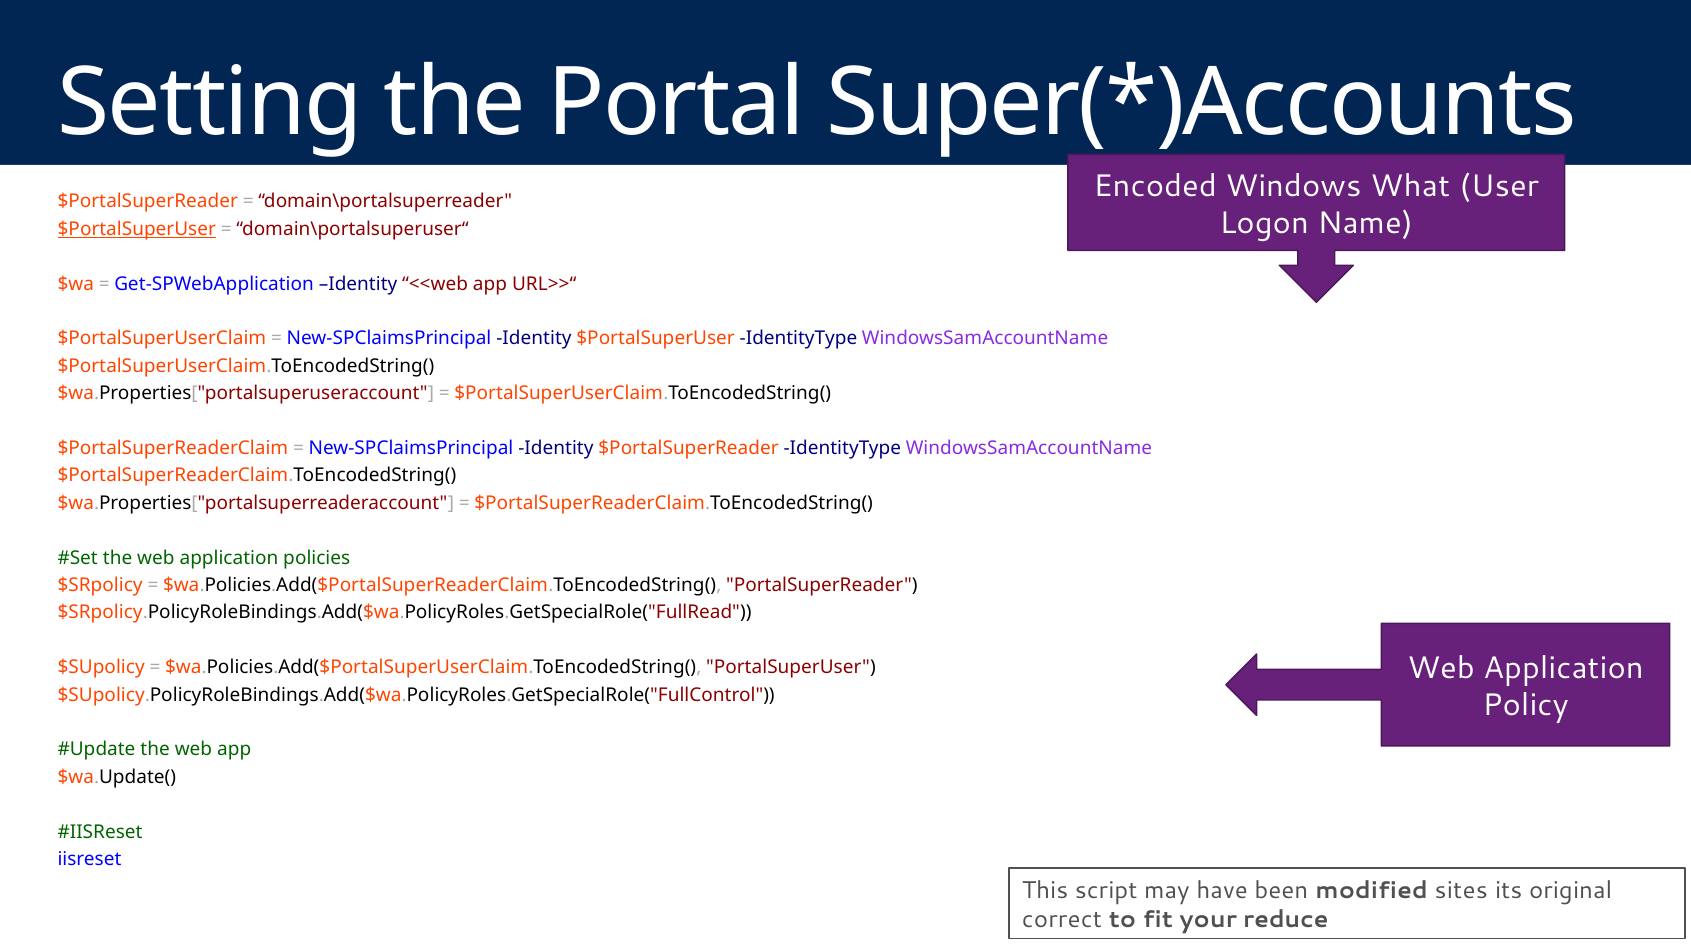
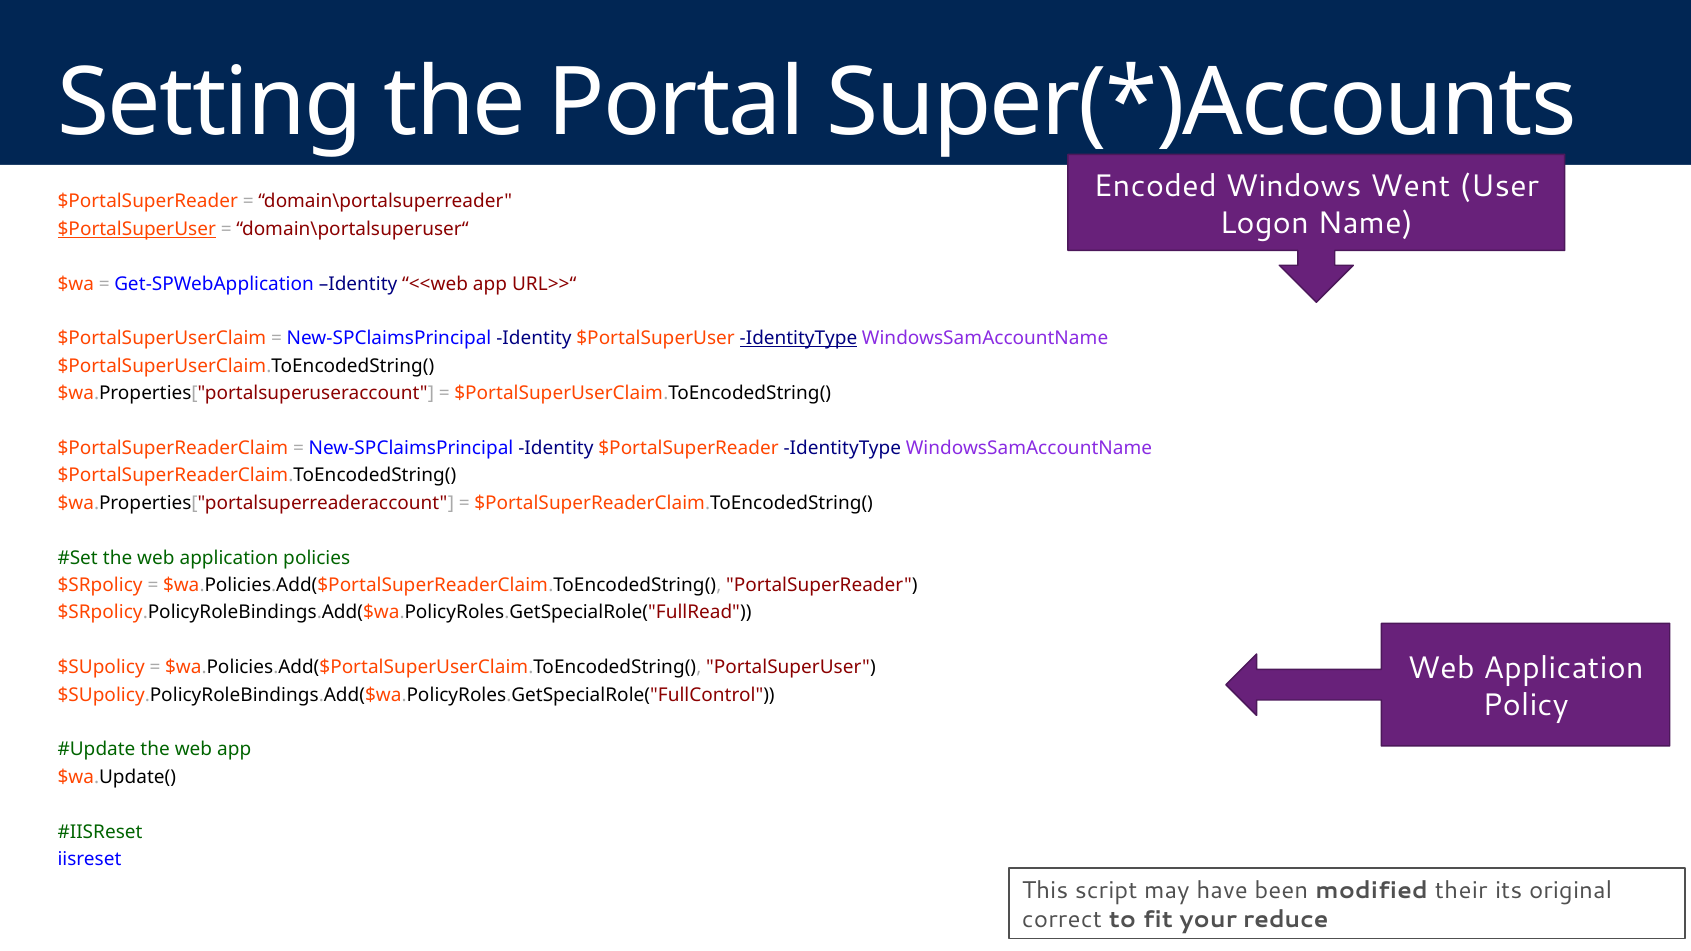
What: What -> Went
IdentityType at (798, 339) underline: none -> present
sites: sites -> their
